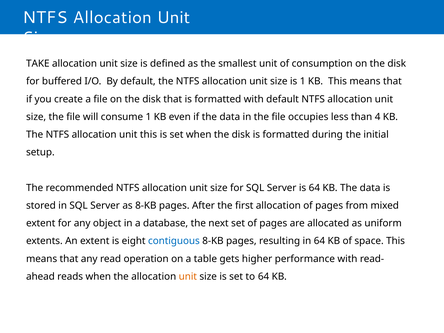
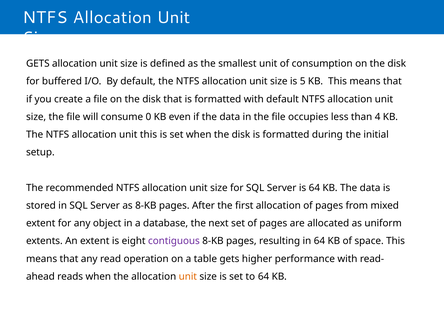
TAKE at (38, 64): TAKE -> GETS
is 1: 1 -> 5
consume 1: 1 -> 0
contiguous colour: blue -> purple
